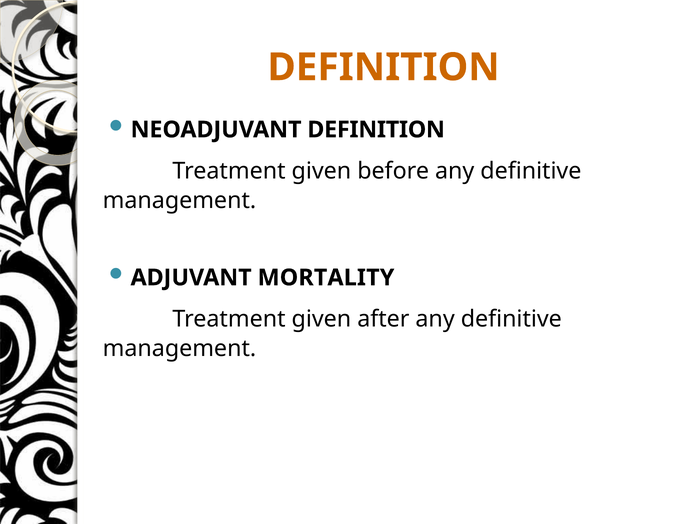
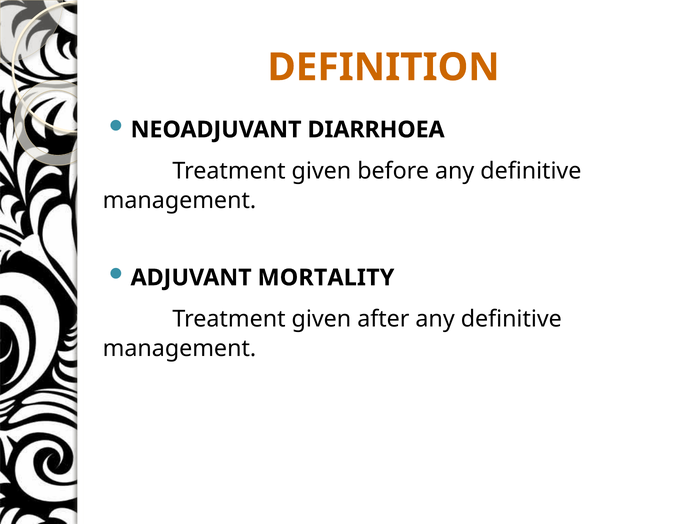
NEOADJUVANT DEFINITION: DEFINITION -> DIARRHOEA
